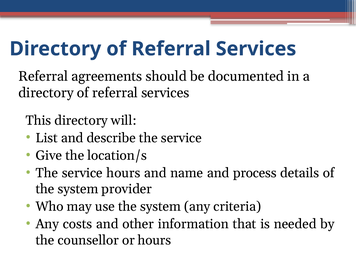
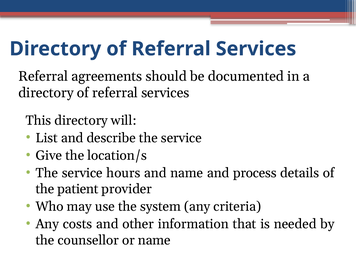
system at (78, 189): system -> patient
or hours: hours -> name
